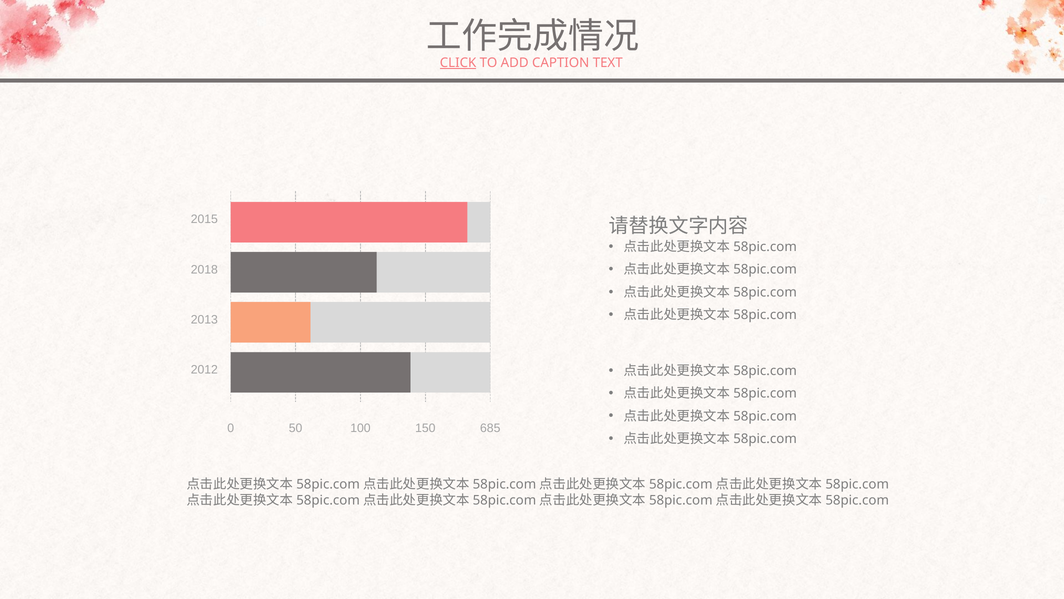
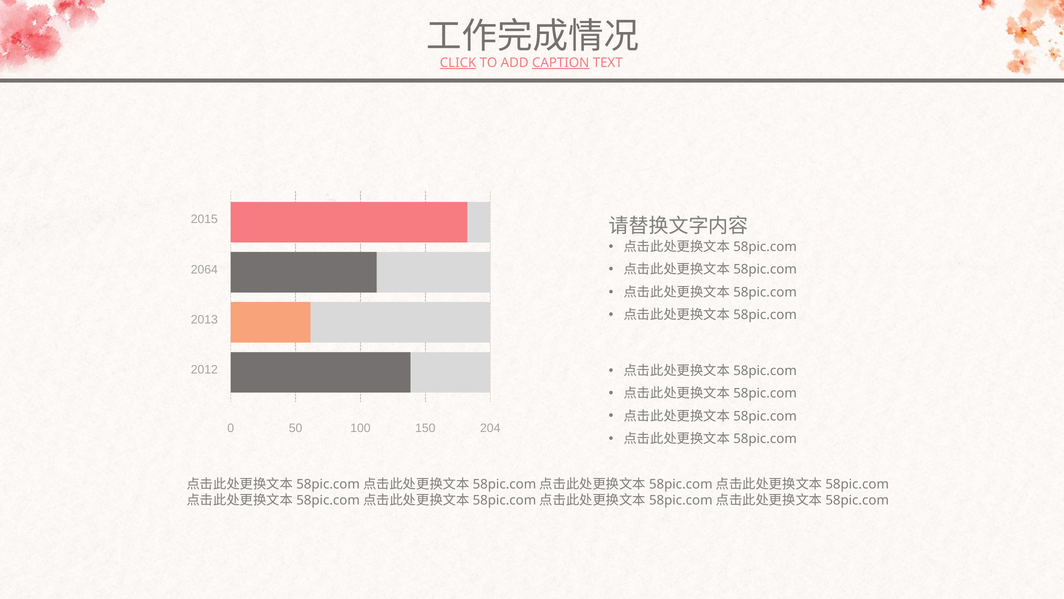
CAPTION underline: none -> present
2018: 2018 -> 2064
685: 685 -> 204
